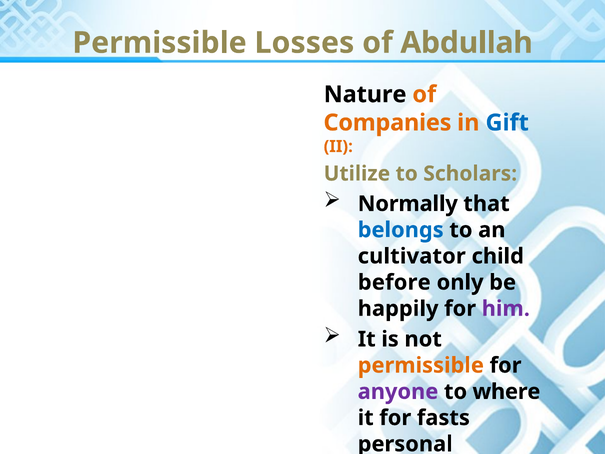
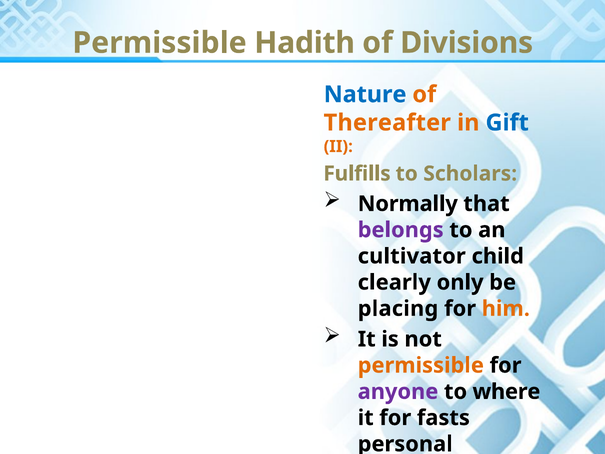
Losses: Losses -> Hadith
Abdullah: Abdullah -> Divisions
Nature colour: black -> blue
Companies: Companies -> Thereafter
Utilize: Utilize -> Fulfills
belongs colour: blue -> purple
before: before -> clearly
happily: happily -> placing
him colour: purple -> orange
